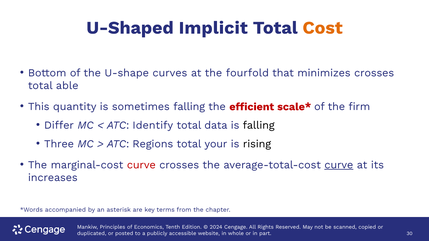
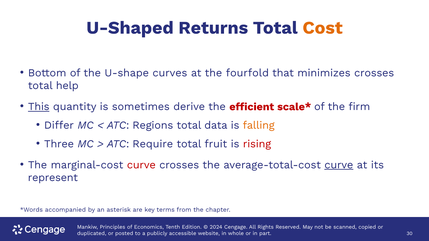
Implicit: Implicit -> Returns
able: able -> help
This underline: none -> present
sometimes falling: falling -> derive
Identify: Identify -> Regions
falling at (259, 125) colour: black -> orange
Regions: Regions -> Require
your: your -> fruit
rising colour: black -> red
increases: increases -> represent
